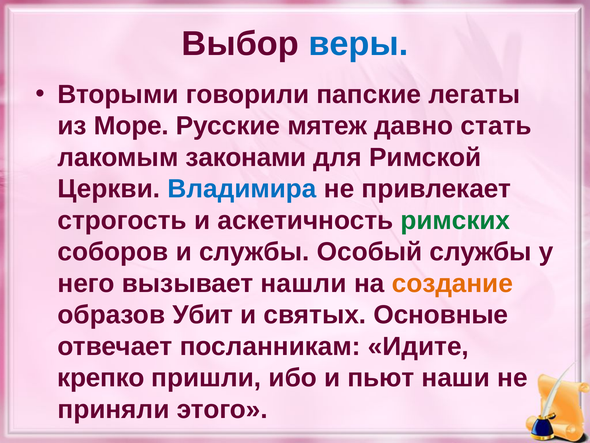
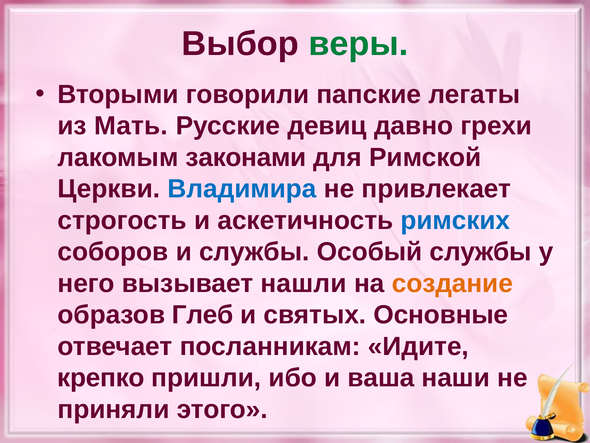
веры colour: blue -> green
Море: Море -> Мать
мятеж: мятеж -> девиц
стать: стать -> грехи
римских colour: green -> blue
Убит: Убит -> Глеб
пьют: пьют -> ваша
